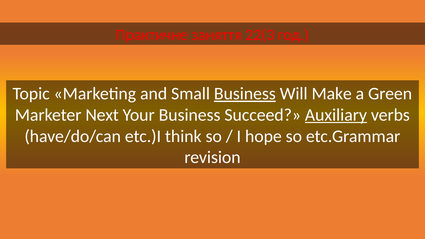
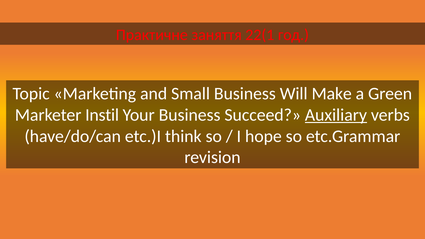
22(3: 22(3 -> 22(1
Business at (245, 94) underline: present -> none
Next: Next -> Instil
